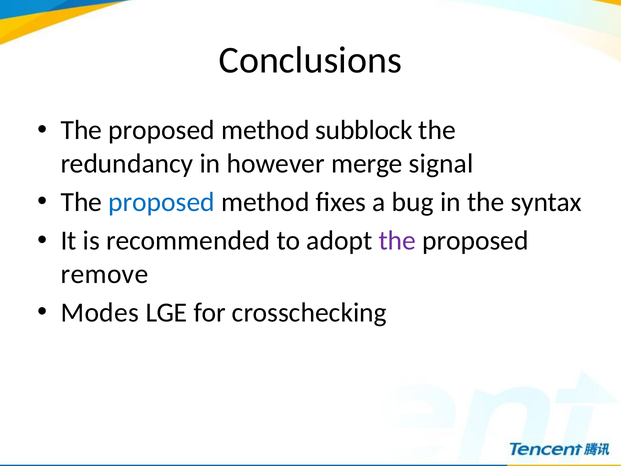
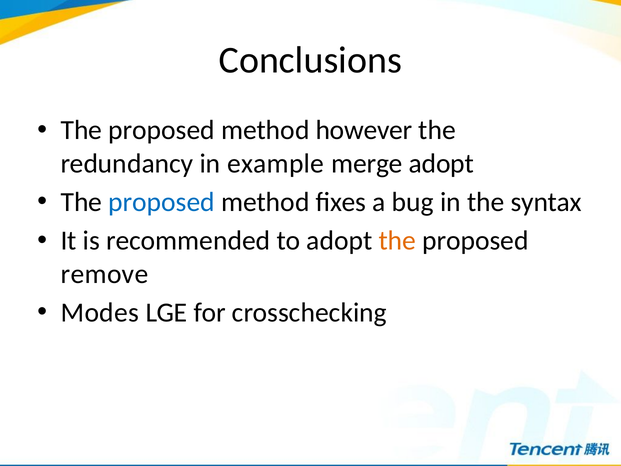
subblock: subblock -> however
however: however -> example
merge signal: signal -> adopt
the at (397, 241) colour: purple -> orange
